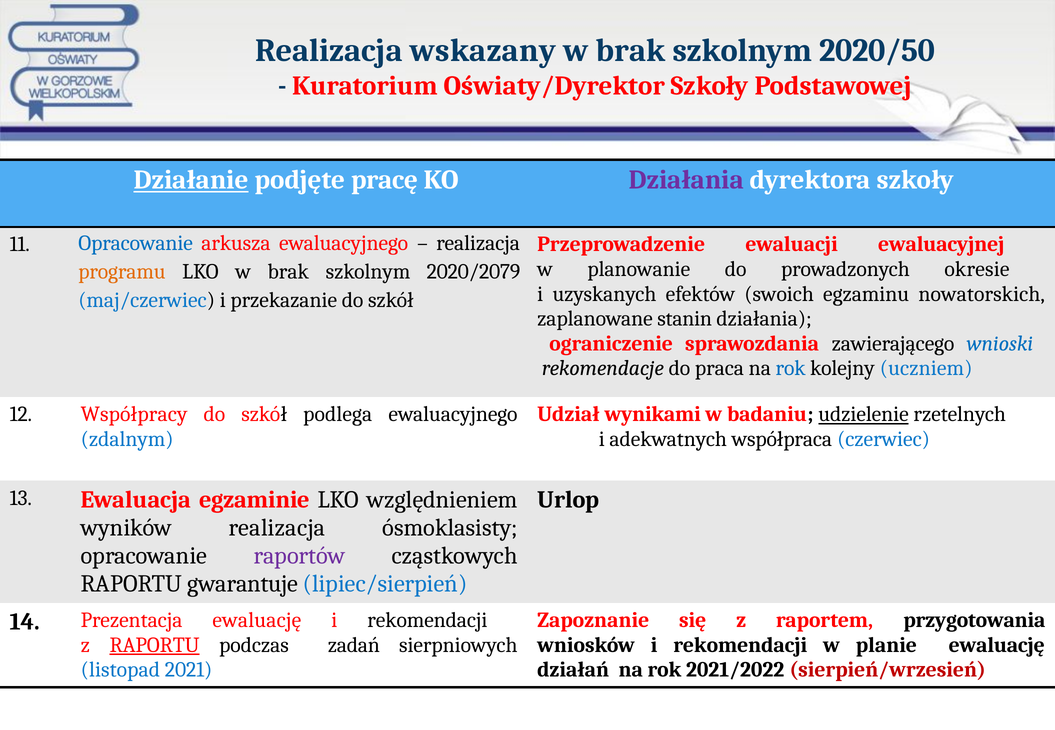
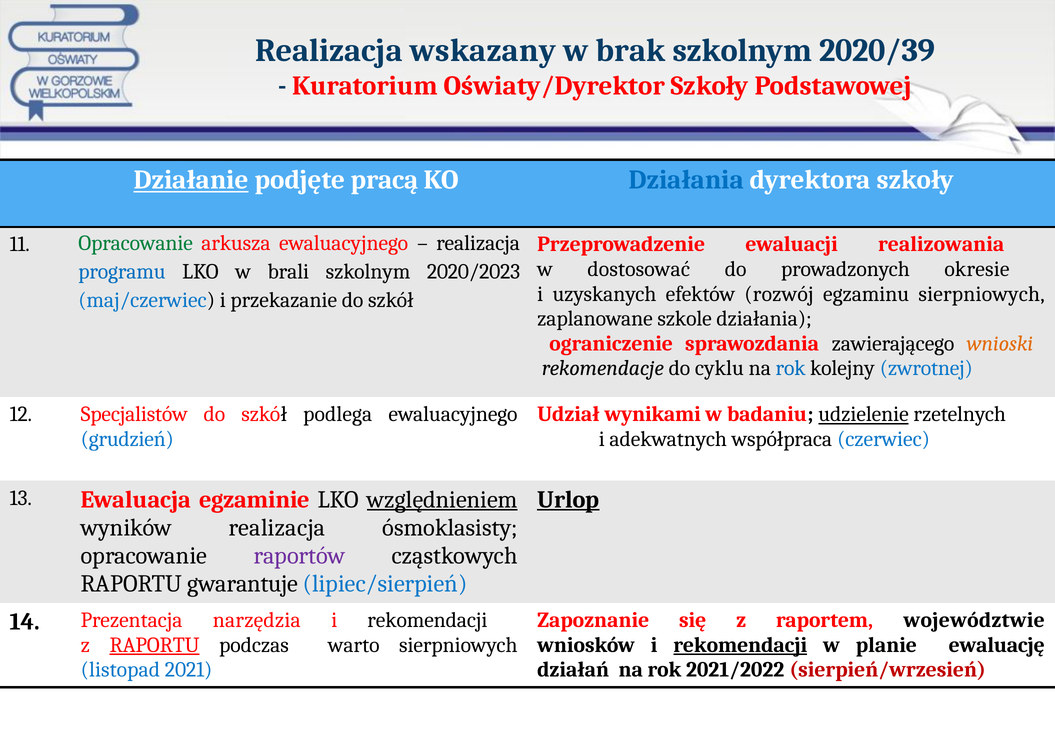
2020/50: 2020/50 -> 2020/39
pracę: pracę -> pracą
Działania at (686, 180) colour: purple -> blue
Opracowanie at (136, 243) colour: blue -> green
ewaluacyjnej: ewaluacyjnej -> realizowania
planowanie: planowanie -> dostosować
programu colour: orange -> blue
LKO w brak: brak -> brali
2020/2079: 2020/2079 -> 2020/2023
swoich: swoich -> rozwój
egzaminu nowatorskich: nowatorskich -> sierpniowych
stanin: stanin -> szkole
wnioski colour: blue -> orange
praca: praca -> cyklu
uczniem: uczniem -> zwrotnej
Współpracy: Współpracy -> Specjalistów
zdalnym: zdalnym -> grudzień
względnieniem underline: none -> present
Urlop underline: none -> present
przygotowania: przygotowania -> województwie
Prezentacja ewaluację: ewaluację -> narzędzia
zadań: zadań -> warto
rekomendacji at (740, 645) underline: none -> present
